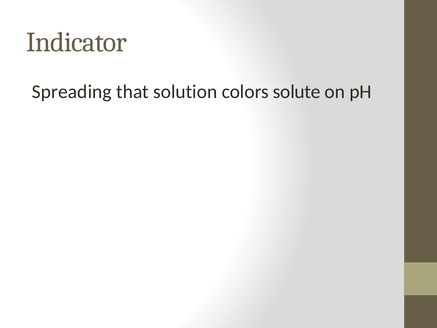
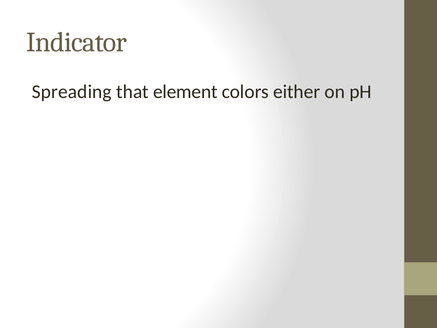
solution: solution -> element
solute: solute -> either
